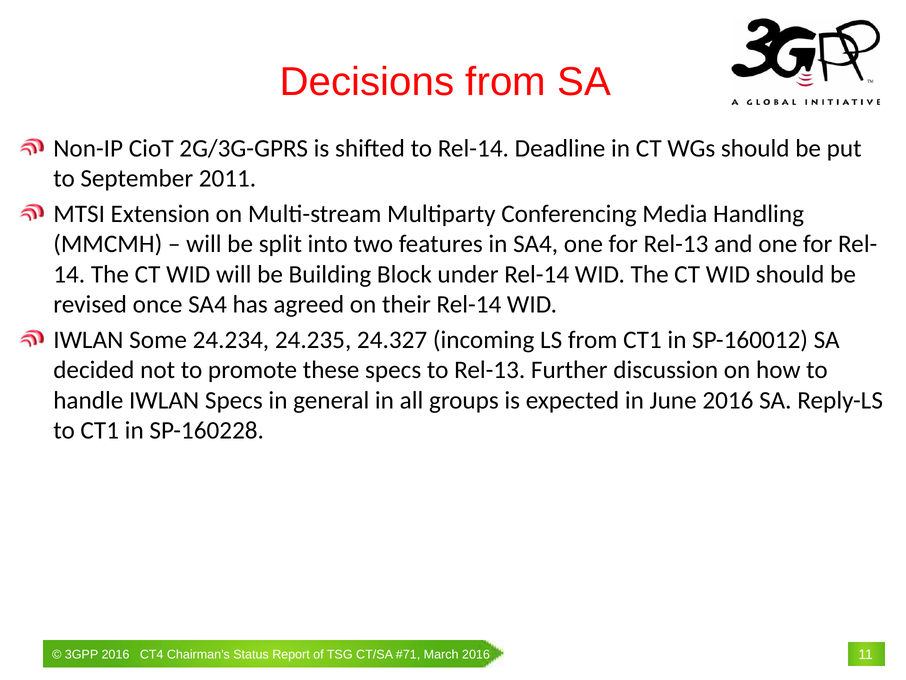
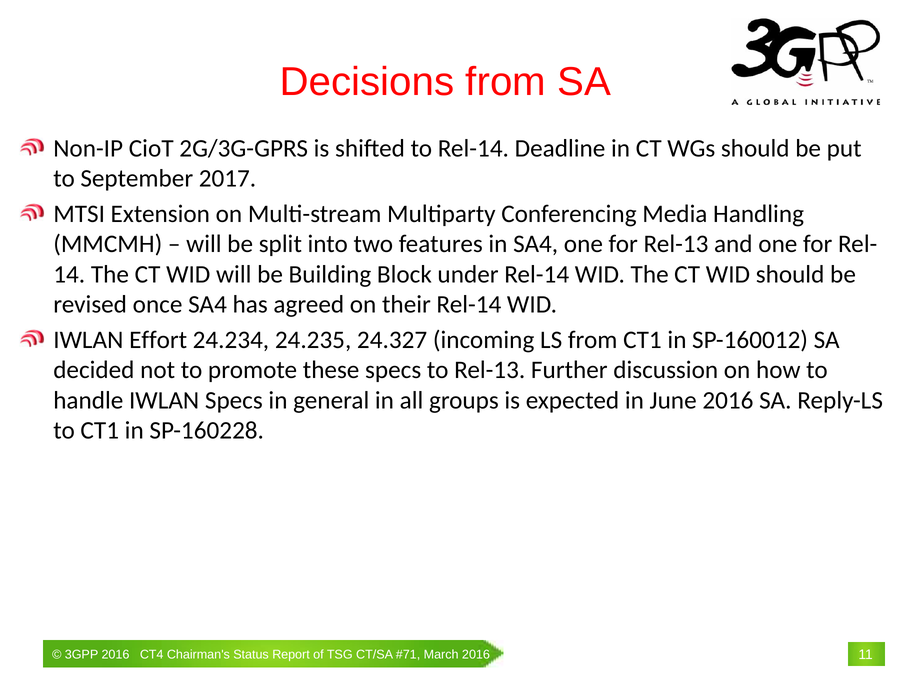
2011: 2011 -> 2017
Some: Some -> Effort
